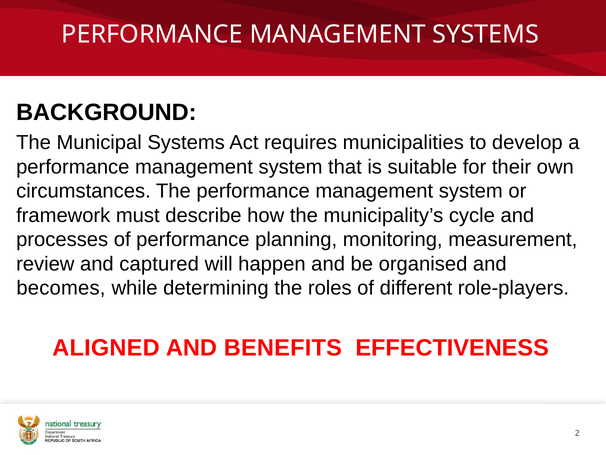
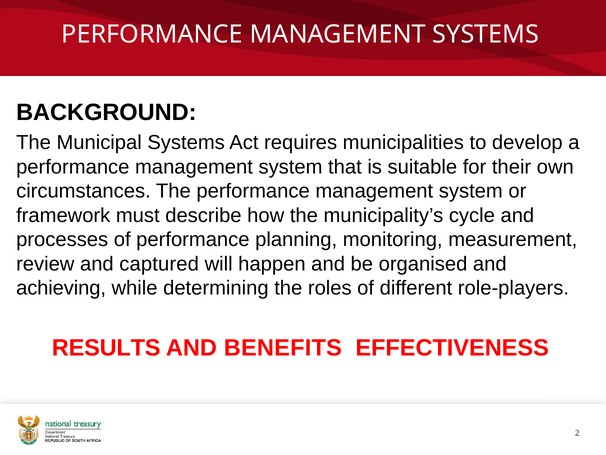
becomes: becomes -> achieving
ALIGNED: ALIGNED -> RESULTS
